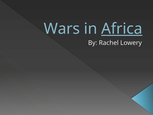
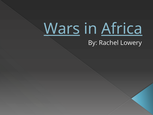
Wars underline: none -> present
